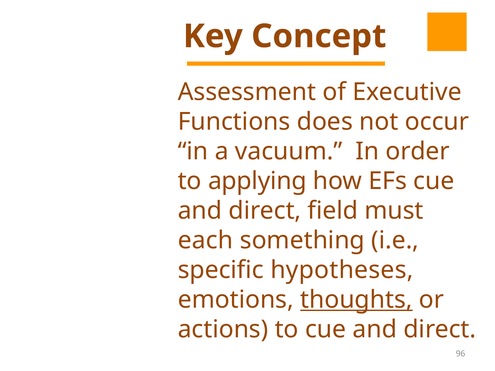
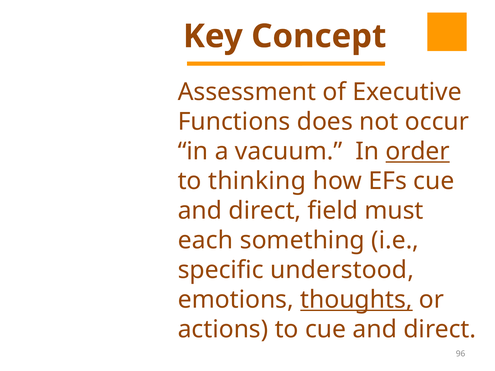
order underline: none -> present
applying: applying -> thinking
hypotheses: hypotheses -> understood
